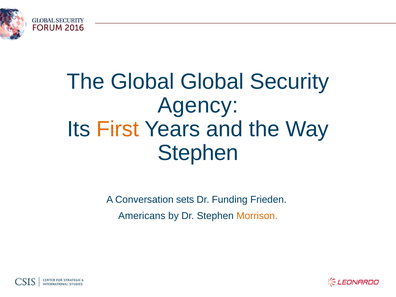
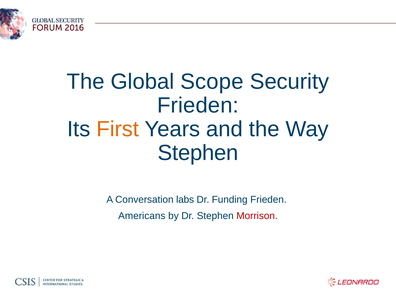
Global Global: Global -> Scope
Agency at (198, 105): Agency -> Frieden
sets: sets -> labs
Morrison colour: orange -> red
